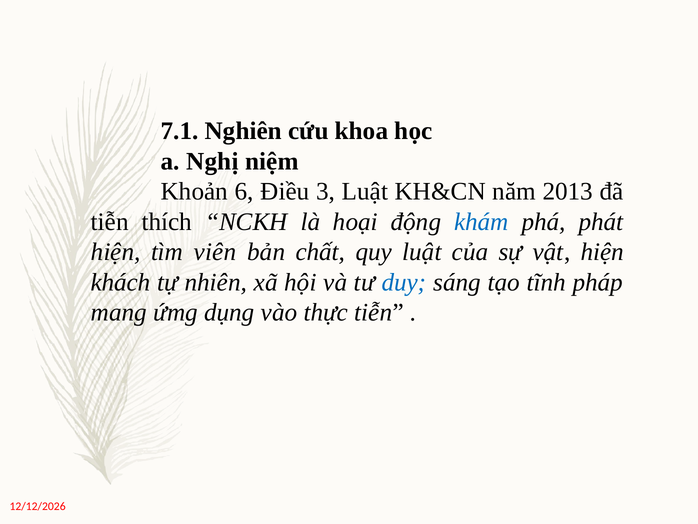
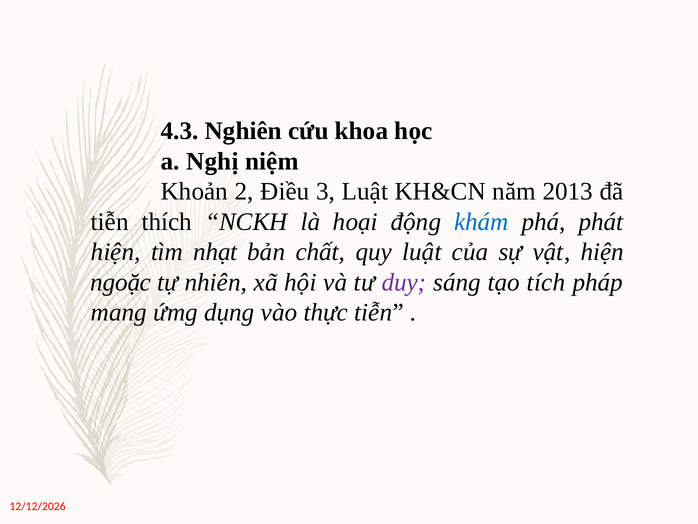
7.1: 7.1 -> 4.3
6: 6 -> 2
viên: viên -> nhạt
khách: khách -> ngoặc
duy colour: blue -> purple
tĩnh: tĩnh -> tích
